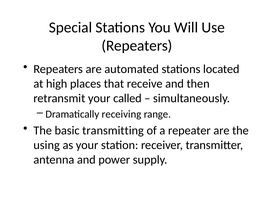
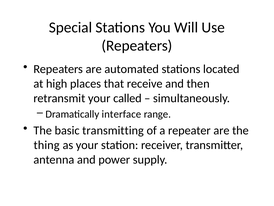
receiving: receiving -> interface
using: using -> thing
